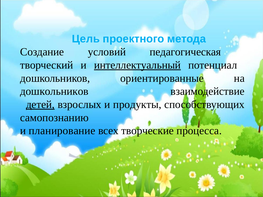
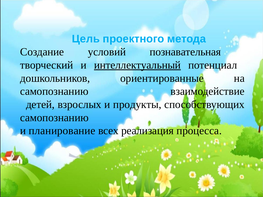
педагогическая: педагогическая -> познавательная
дошкольников at (54, 91): дошкольников -> самопознанию
детей underline: present -> none
творческие: творческие -> реализация
